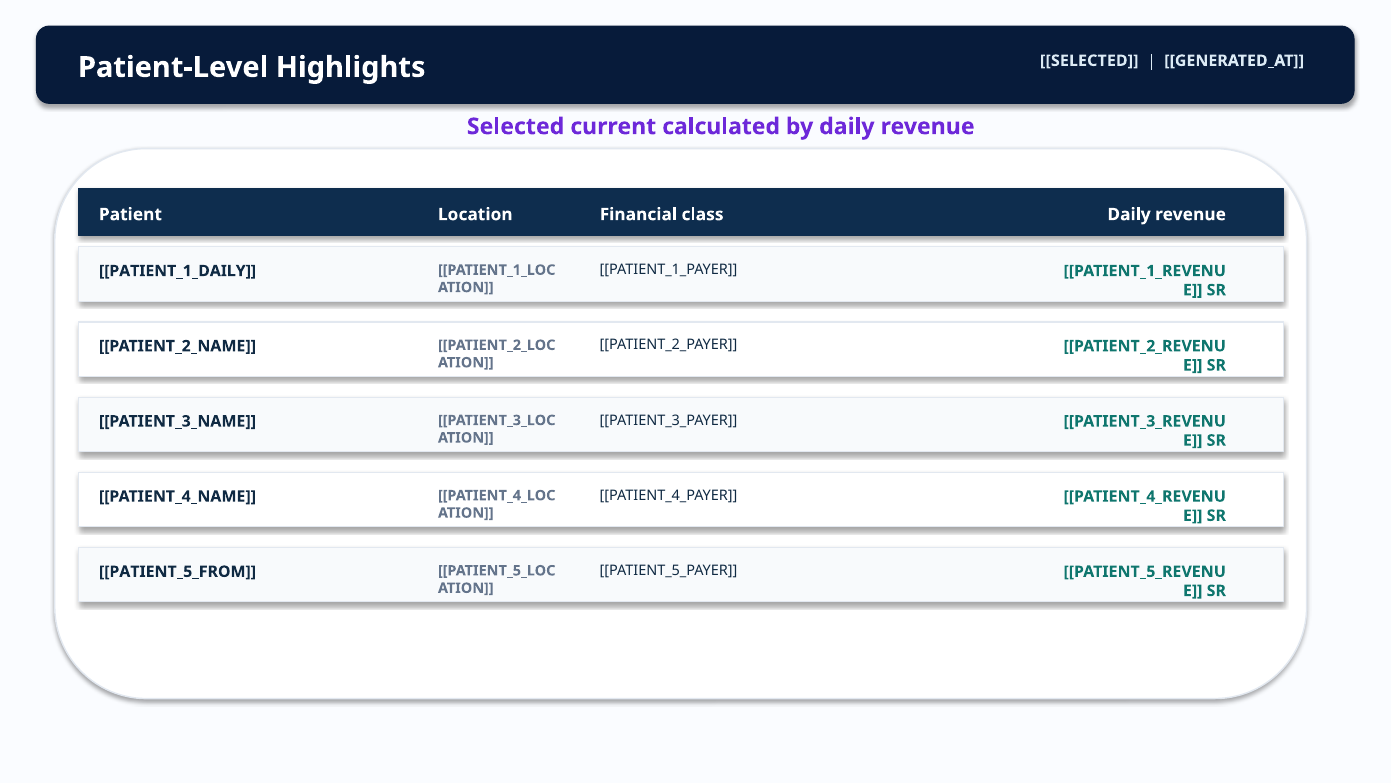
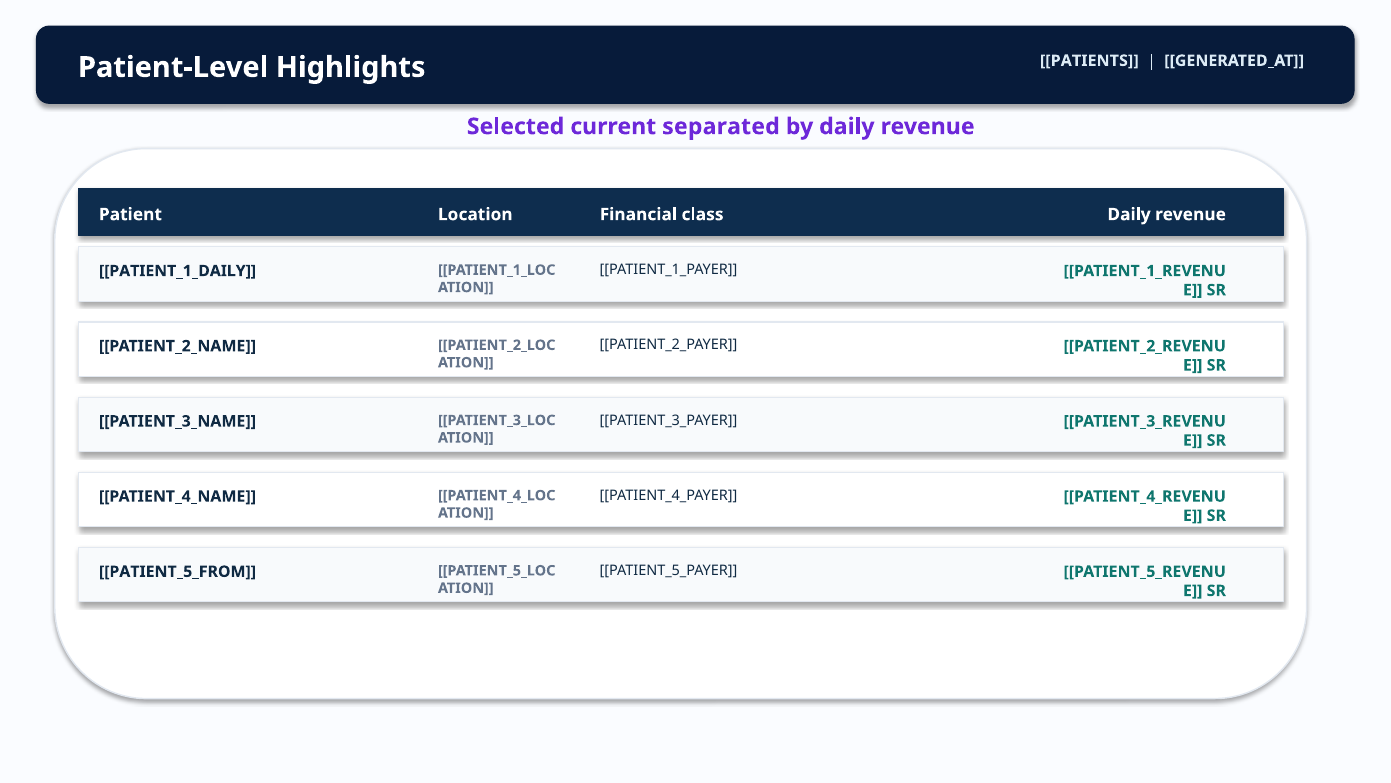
Highlights SELECTED: SELECTED -> PATIENTS
calculated: calculated -> separated
